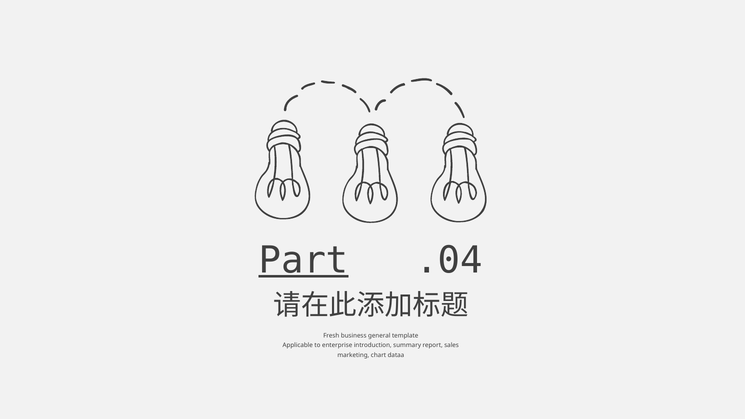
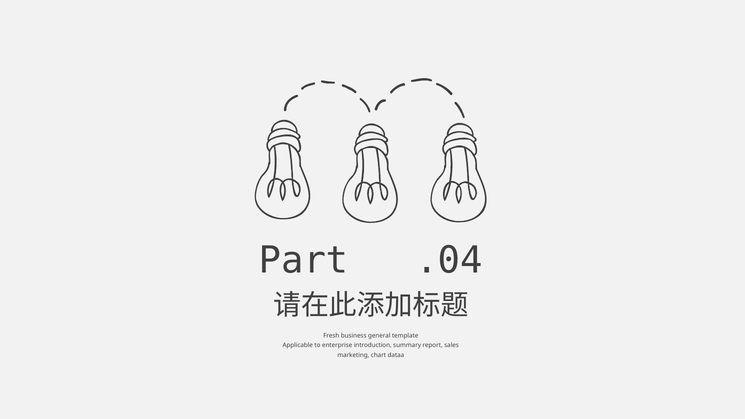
Part underline: present -> none
